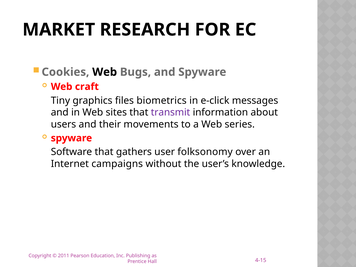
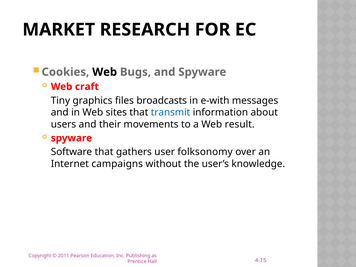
biometrics: biometrics -> broadcasts
e-click: e-click -> e-with
transmit colour: purple -> blue
series: series -> result
